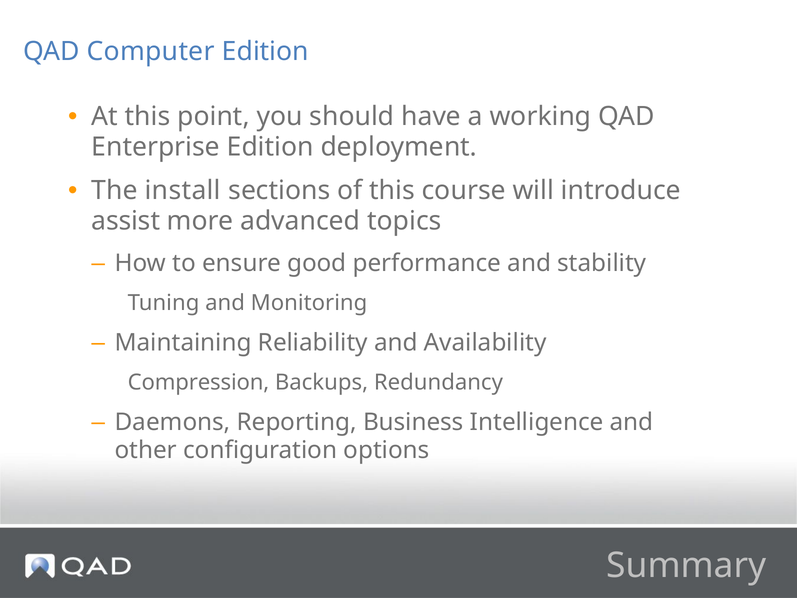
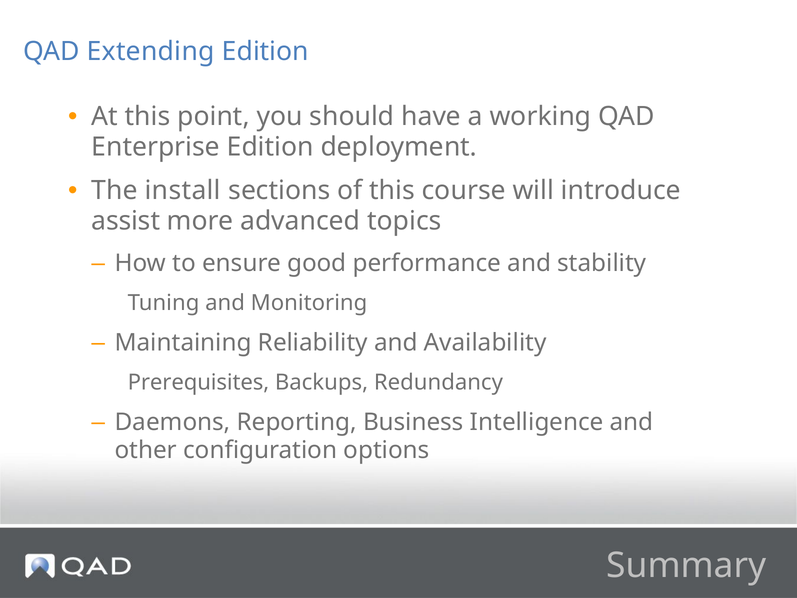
Computer: Computer -> Extending
Compression: Compression -> Prerequisites
